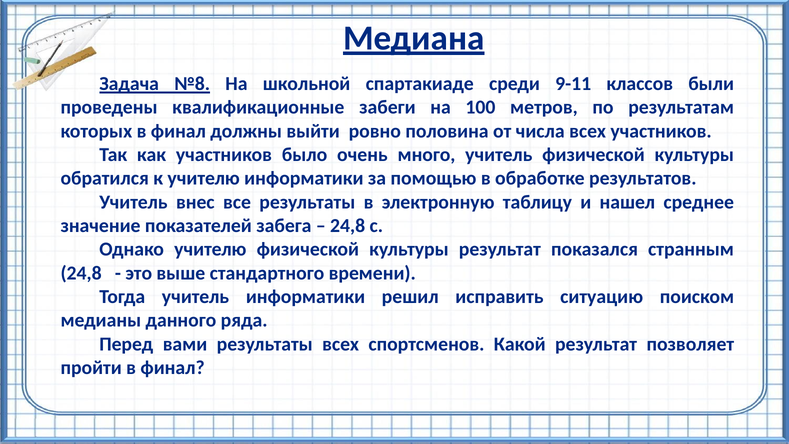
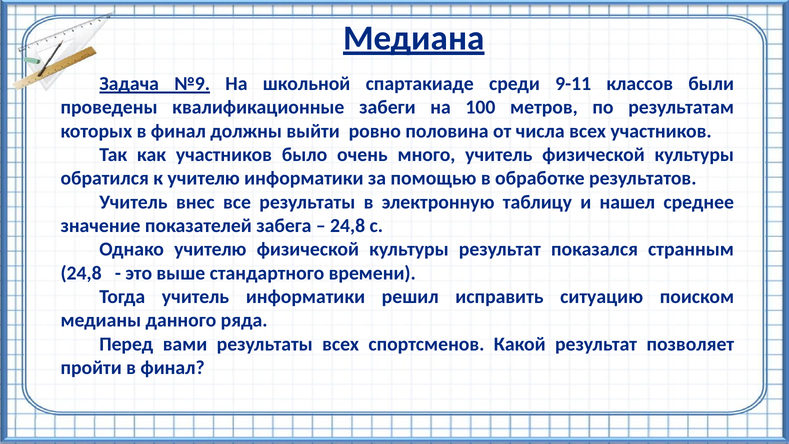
№8: №8 -> №9
